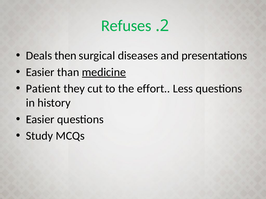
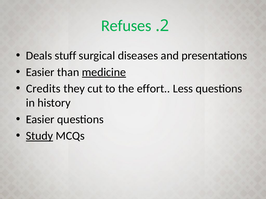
then: then -> stuff
Patient: Patient -> Credits
Study underline: none -> present
